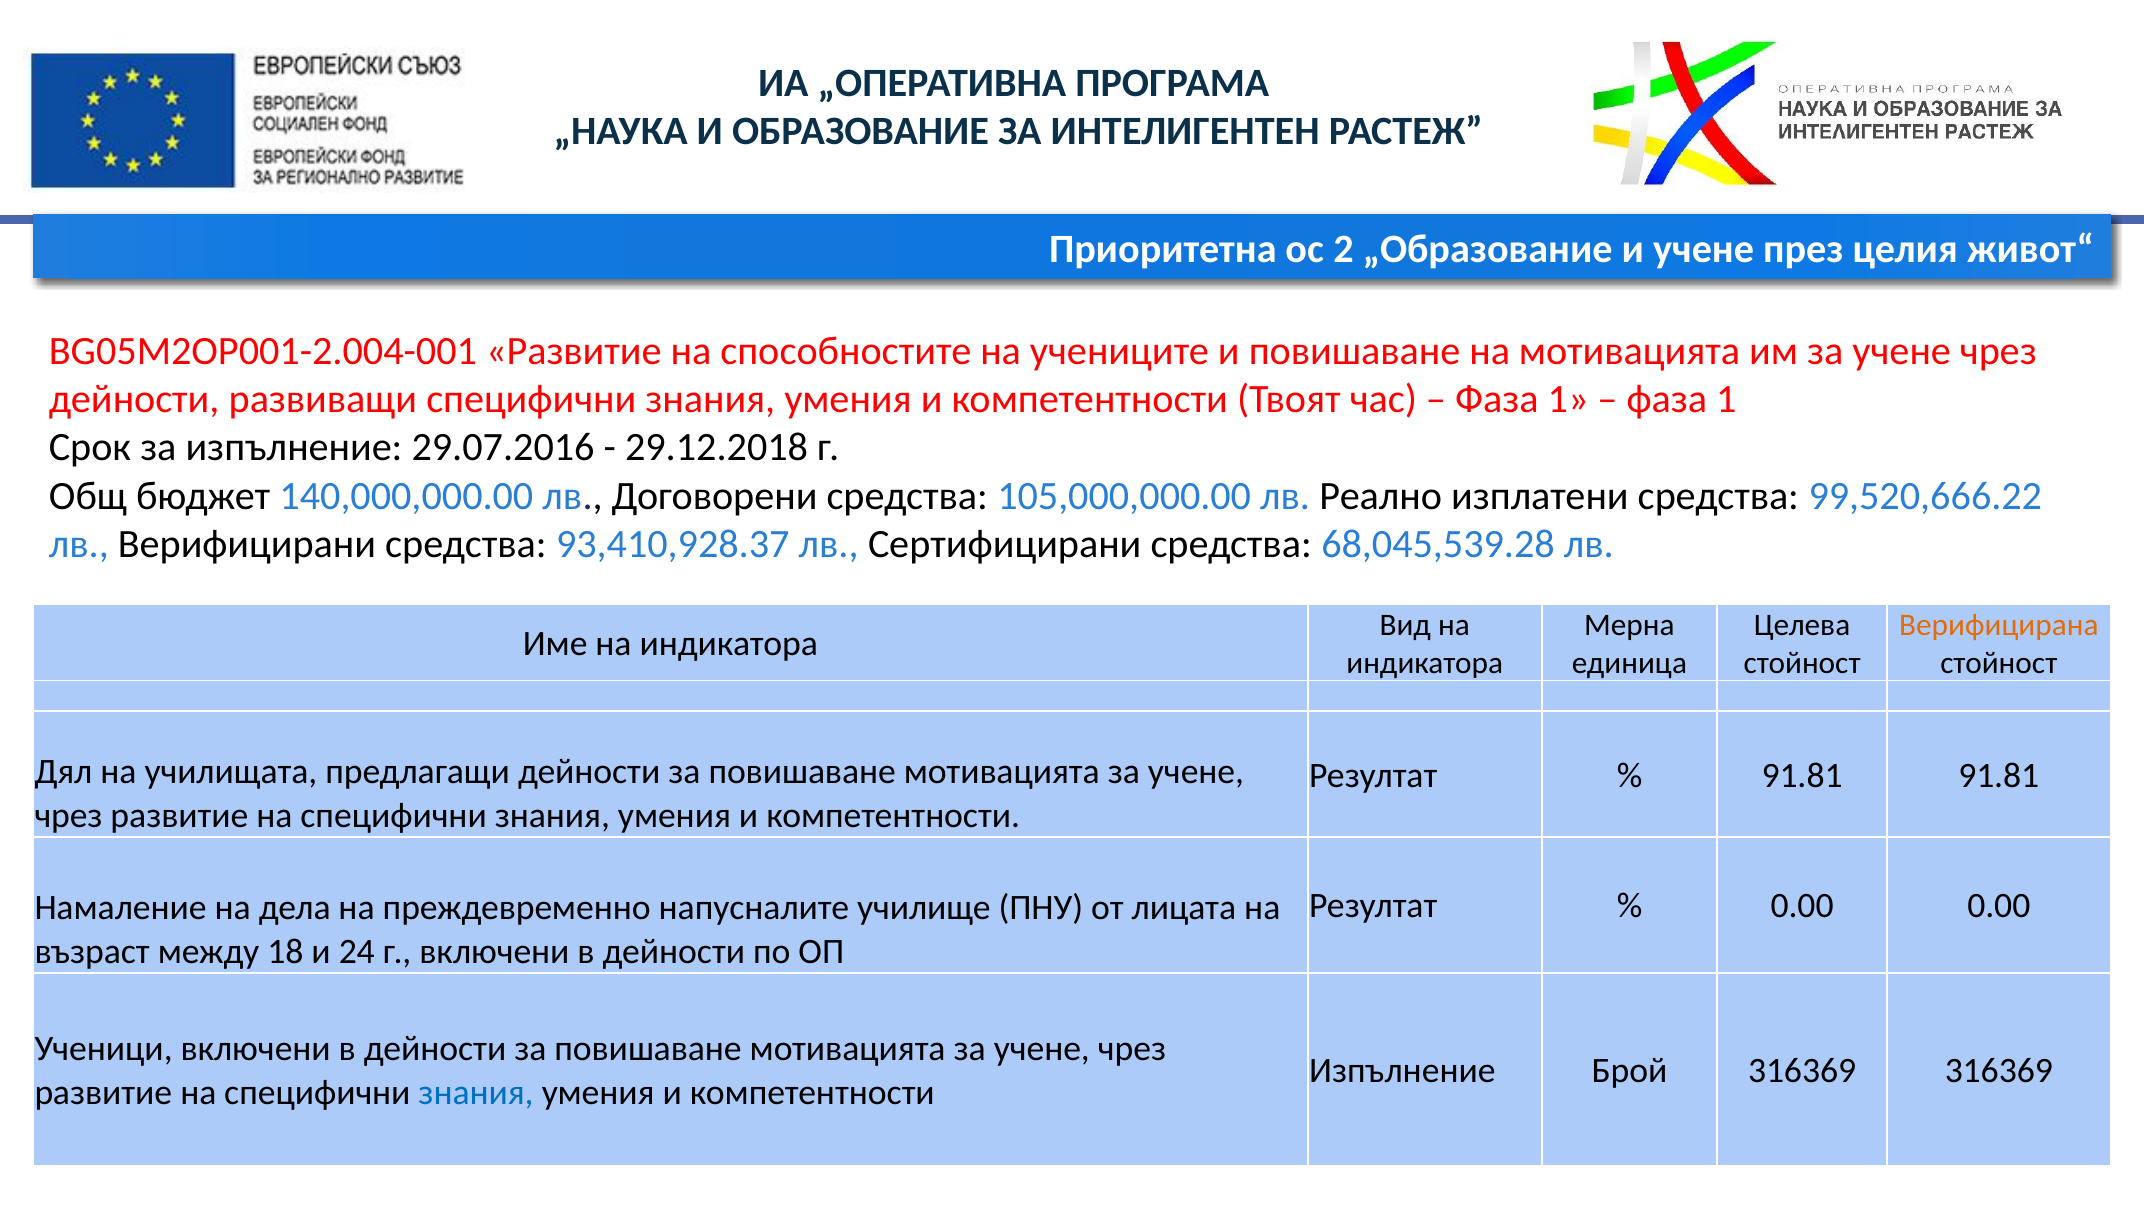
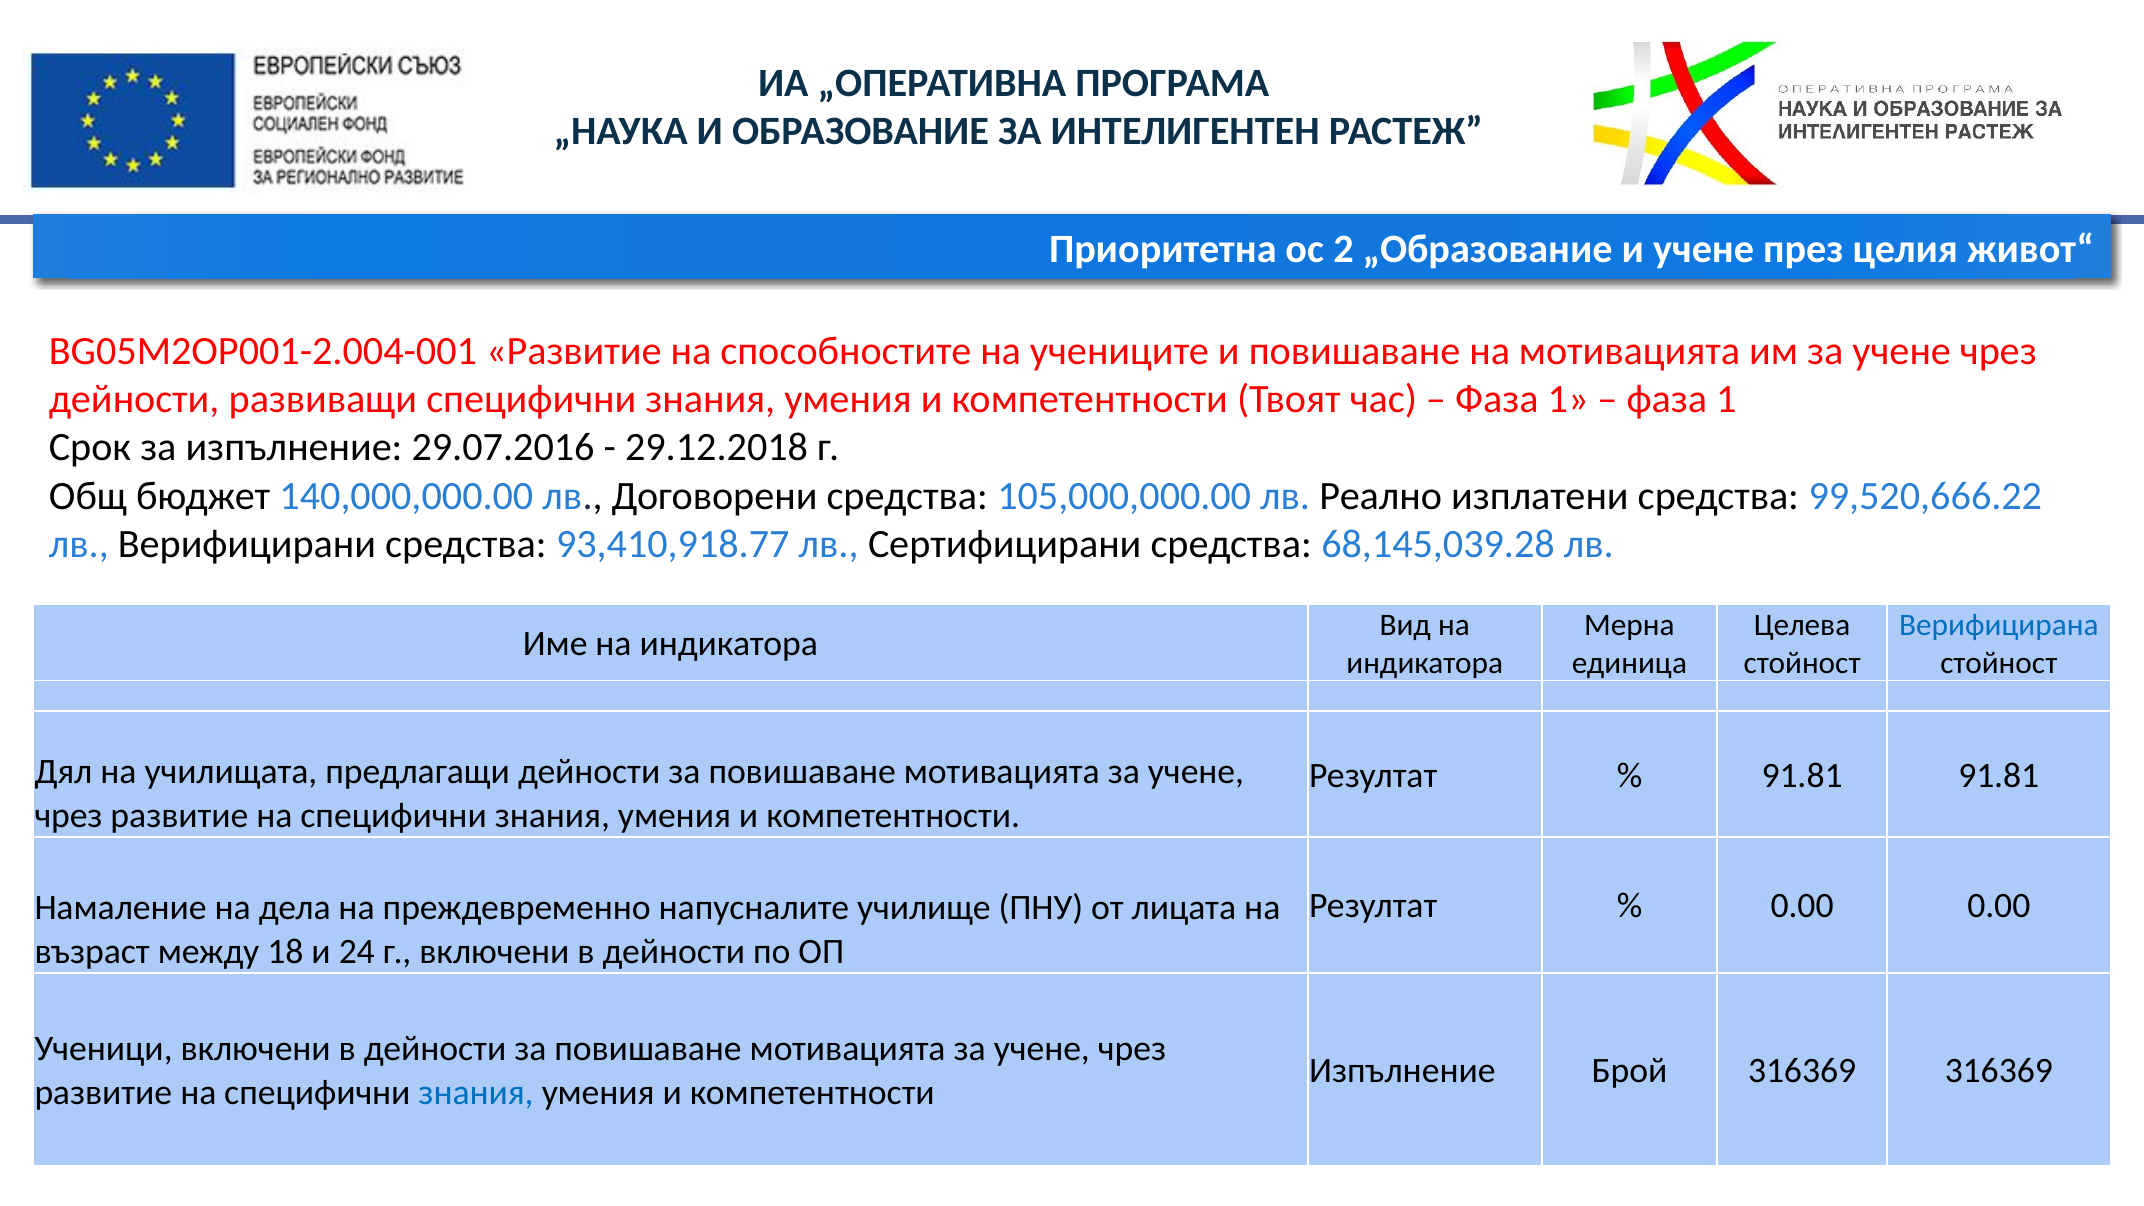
93,410,928.37: 93,410,928.37 -> 93,410,918.77
68,045,539.28: 68,045,539.28 -> 68,145,039.28
Верифицирана colour: orange -> blue
